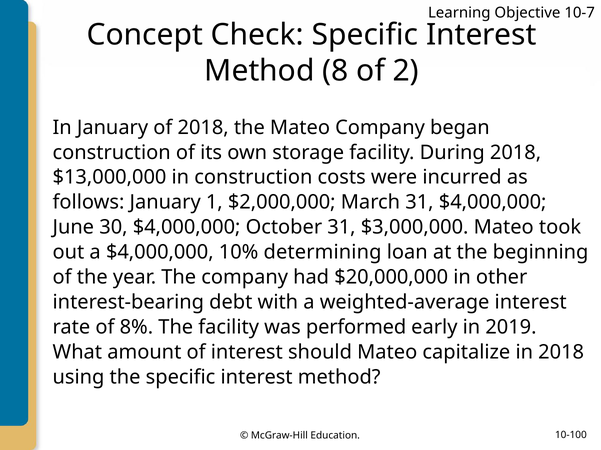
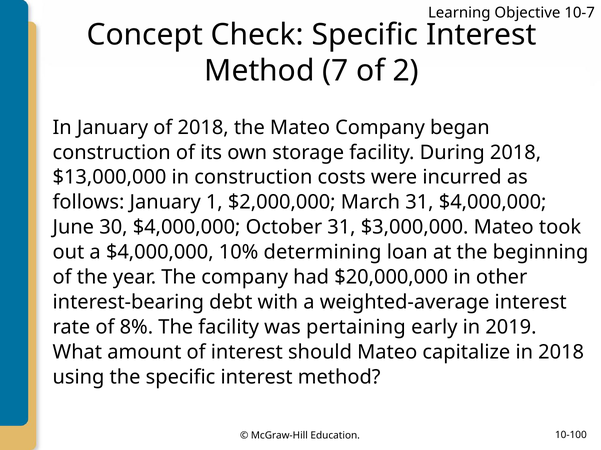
8: 8 -> 7
performed: performed -> pertaining
